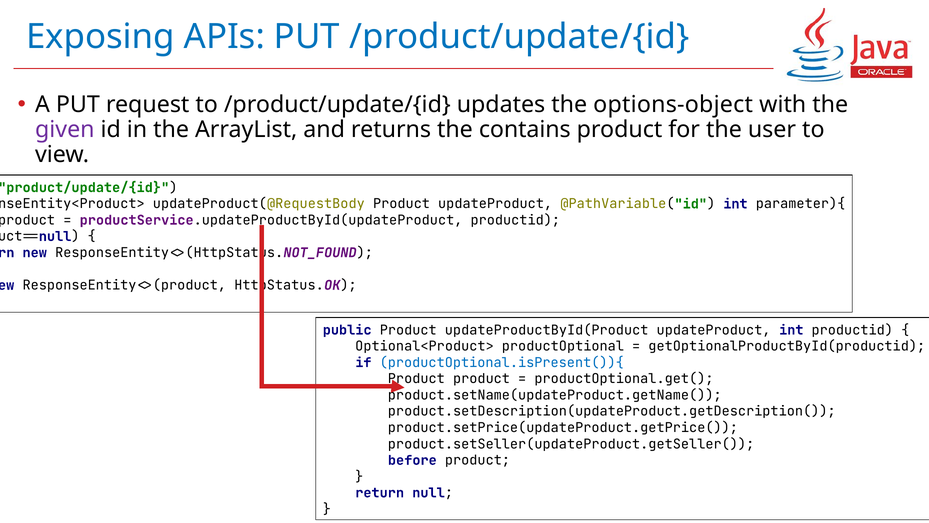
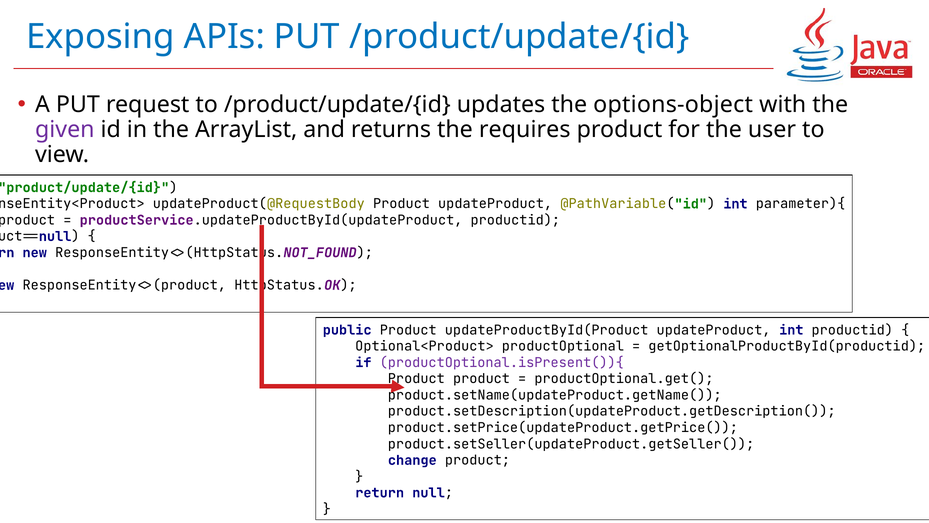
contains: contains -> requires
productOptional.isPresent()){ colour: blue -> purple
before: before -> change
